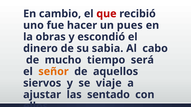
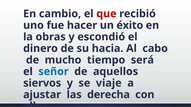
pues: pues -> éxito
sabia: sabia -> hacia
señor colour: orange -> blue
sentado: sentado -> derecha
